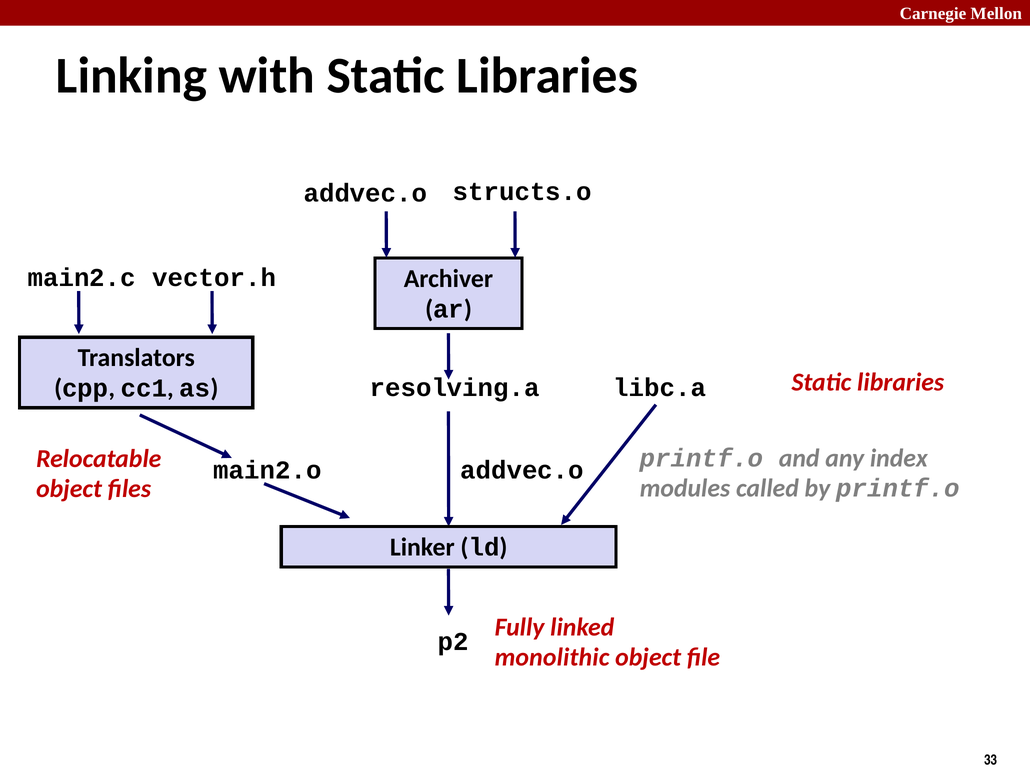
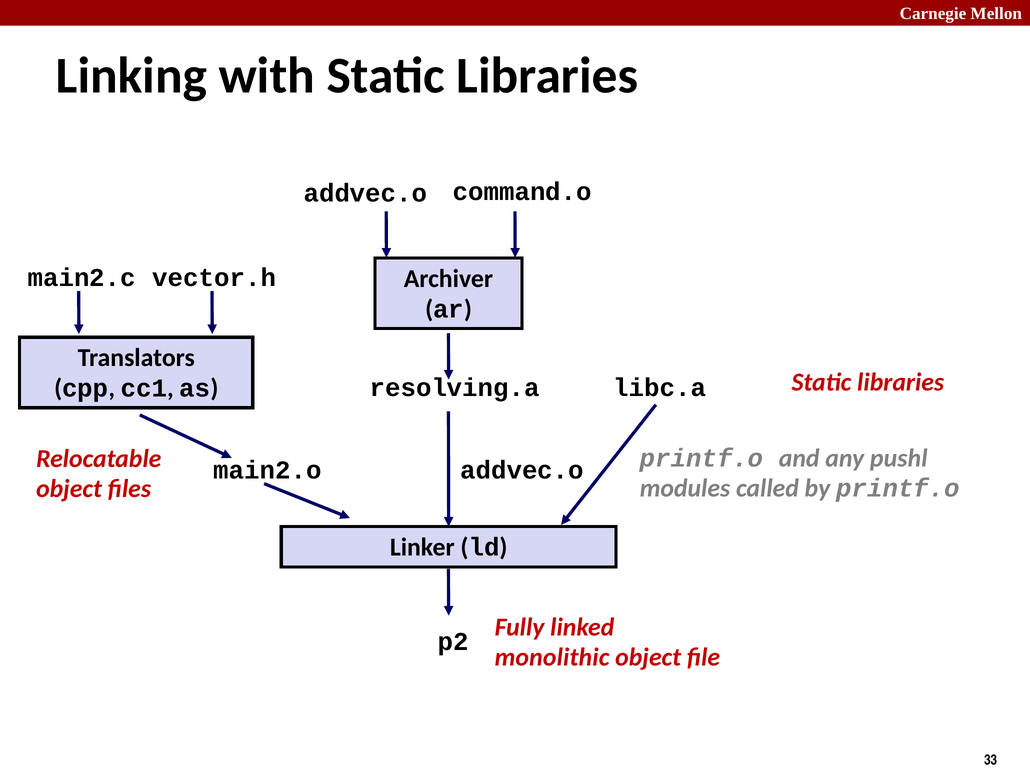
structs.o: structs.o -> command.o
index: index -> pushl
